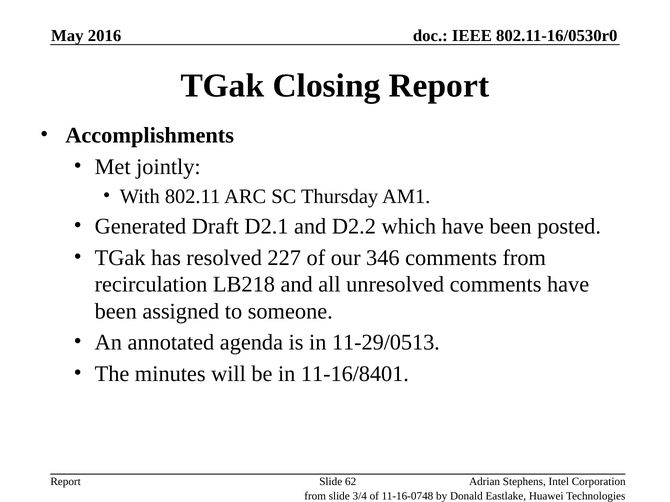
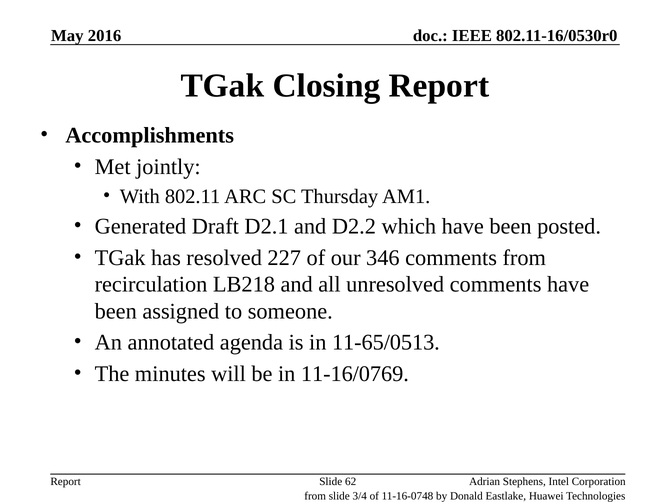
11-29/0513: 11-29/0513 -> 11-65/0513
11-16/8401: 11-16/8401 -> 11-16/0769
